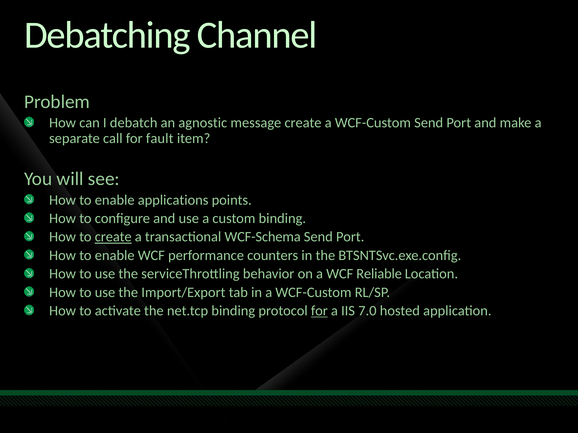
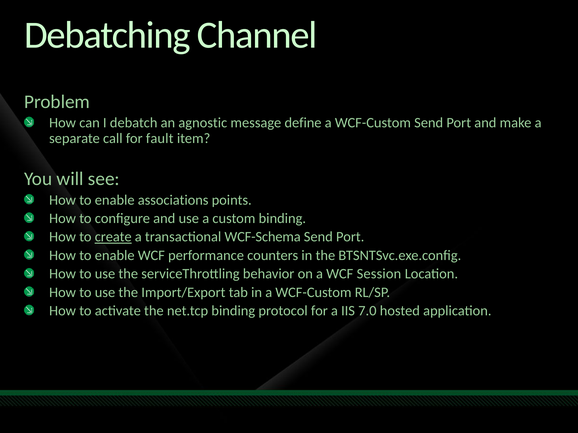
message create: create -> define
applications: applications -> associations
Reliable: Reliable -> Session
for at (319, 311) underline: present -> none
